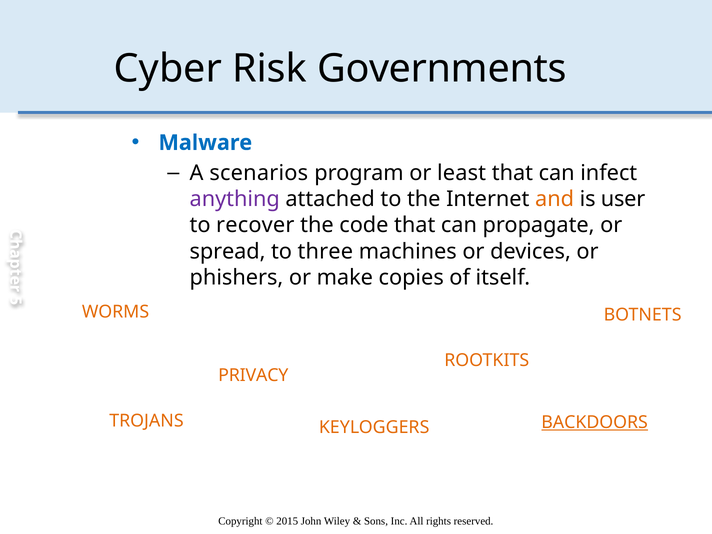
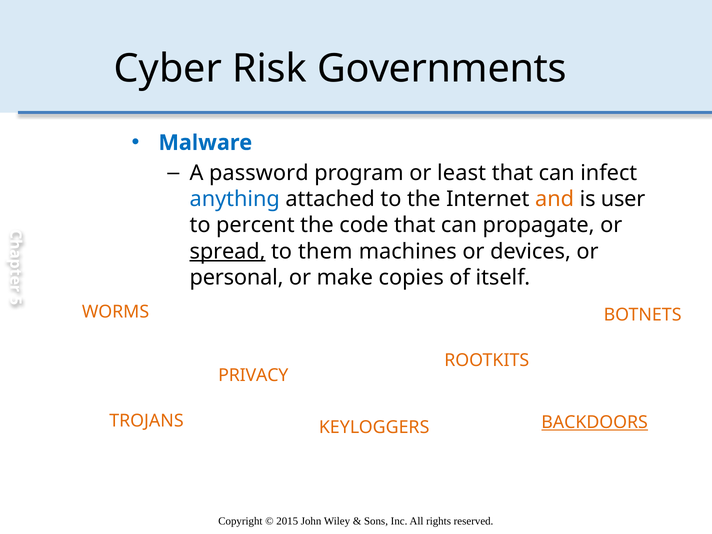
scenarios: scenarios -> password
anything colour: purple -> blue
recover: recover -> percent
spread underline: none -> present
three: three -> them
phishers: phishers -> personal
